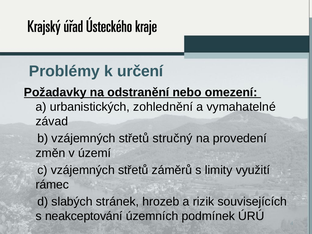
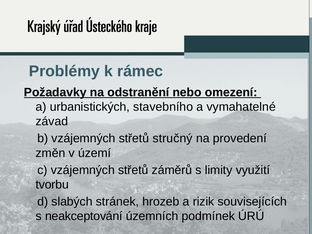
určení: určení -> rámec
zohlednění: zohlednění -> stavebního
rámec: rámec -> tvorbu
